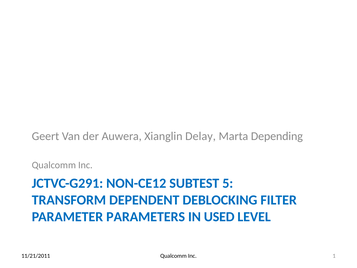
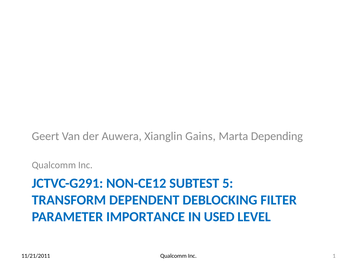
Delay: Delay -> Gains
PARAMETERS: PARAMETERS -> IMPORTANCE
